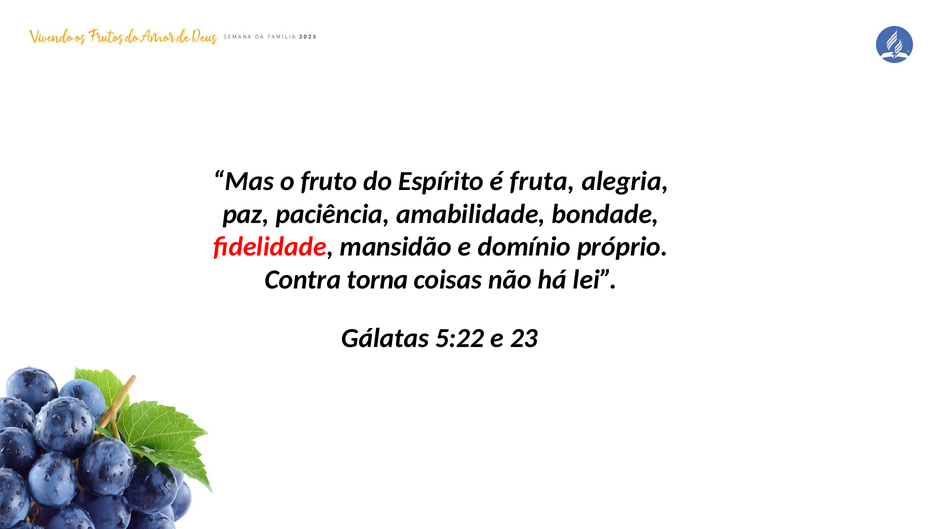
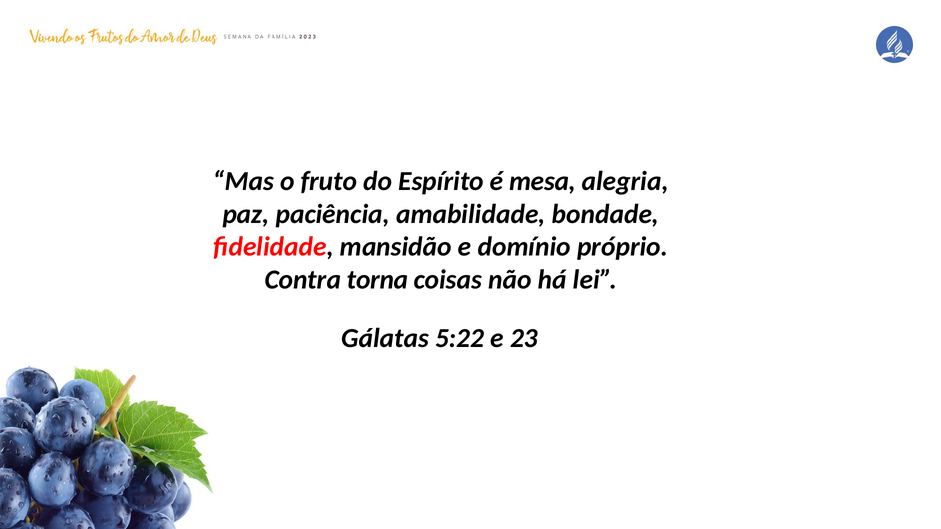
fruta: fruta -> mesa
